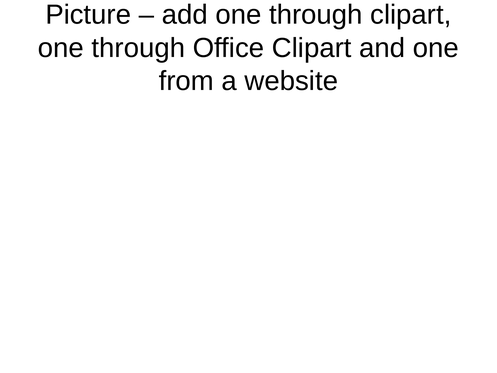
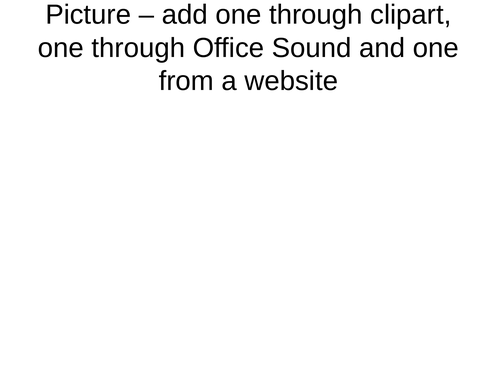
Office Clipart: Clipart -> Sound
